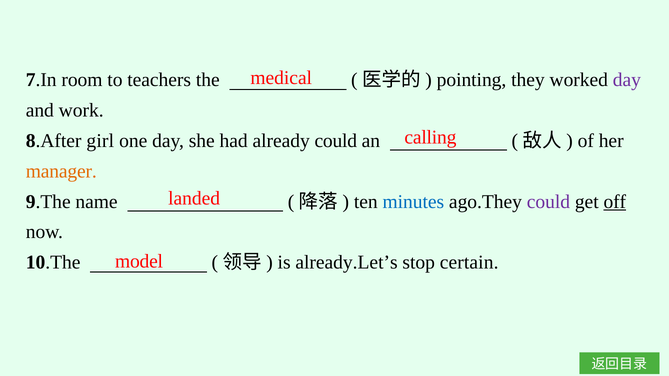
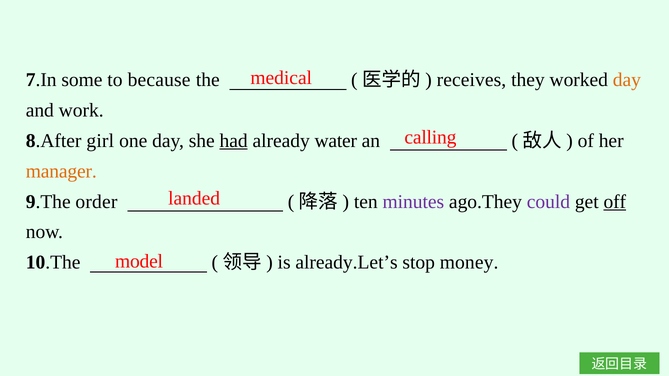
room: room -> some
teachers: teachers -> because
pointing: pointing -> receives
day at (627, 80) colour: purple -> orange
had underline: none -> present
already could: could -> water
name: name -> order
minutes colour: blue -> purple
certain: certain -> money
